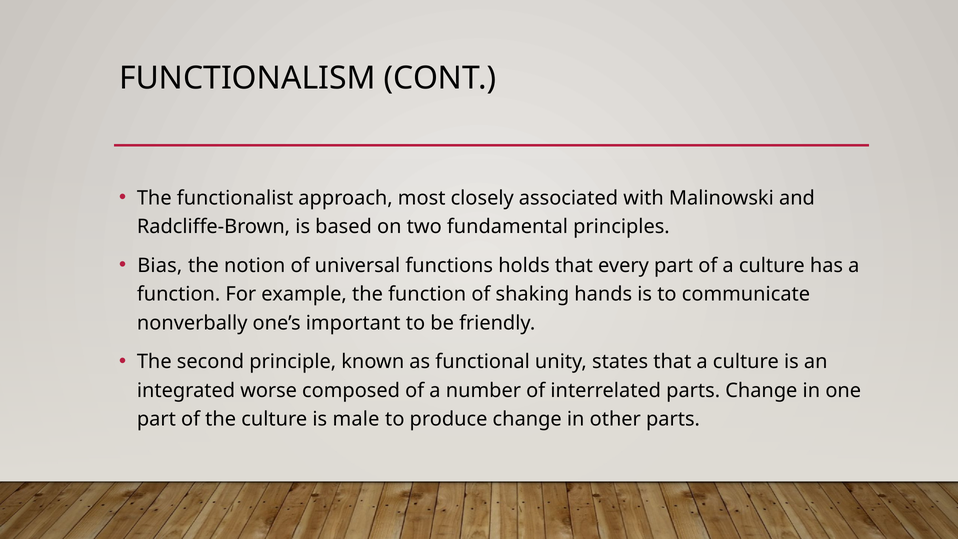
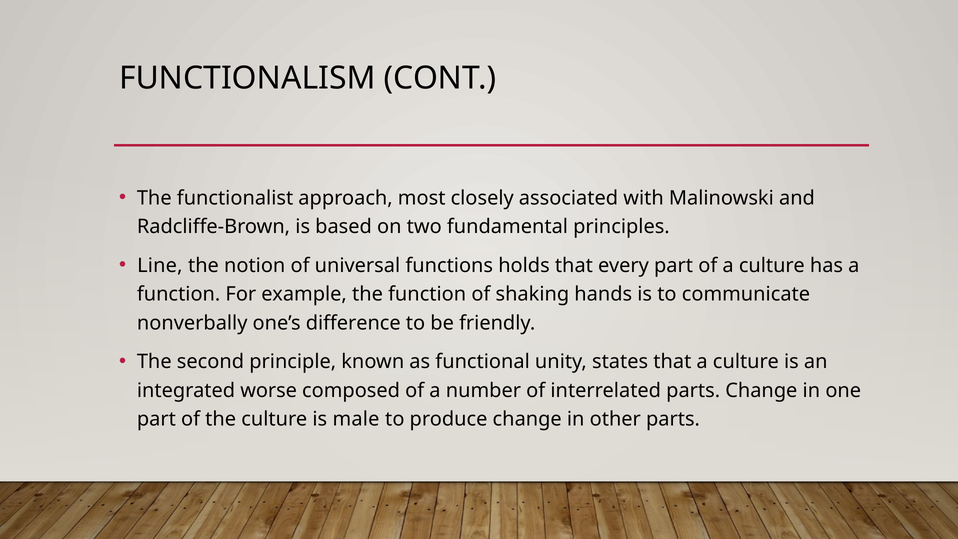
Bias: Bias -> Line
important: important -> difference
